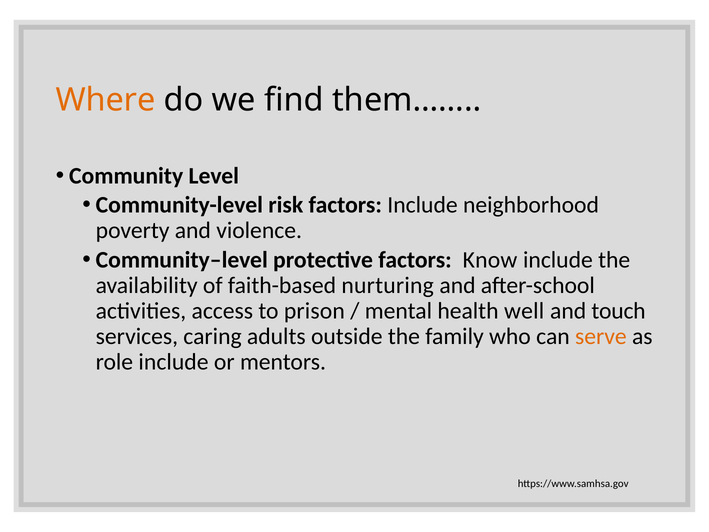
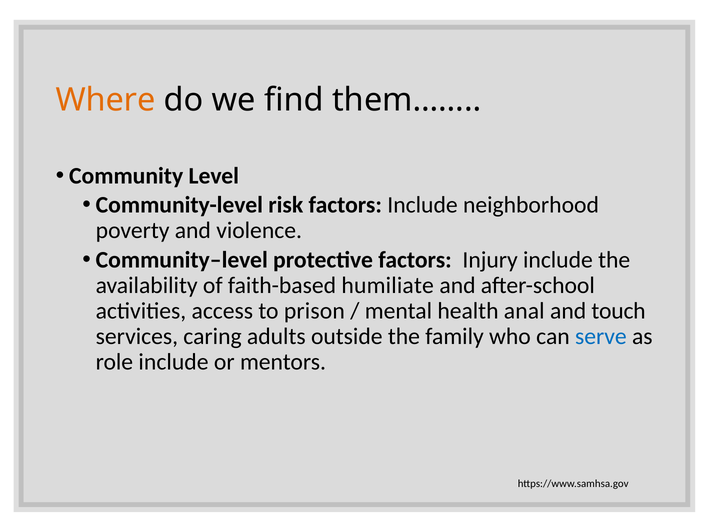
Know: Know -> Injury
nurturing: nurturing -> humiliate
well: well -> anal
serve colour: orange -> blue
